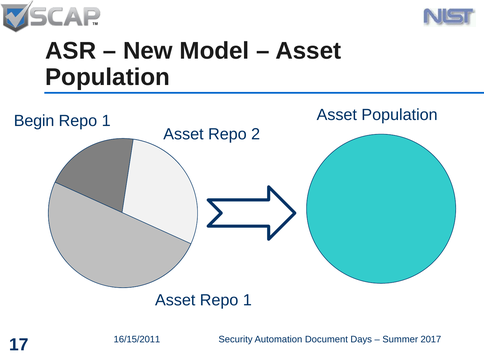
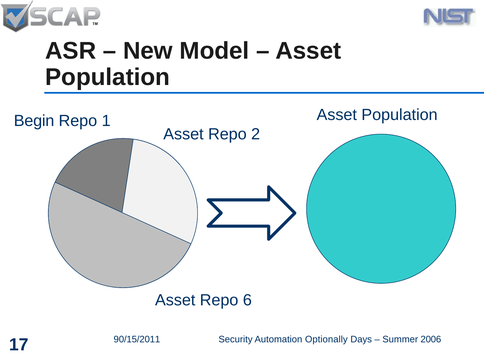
Asset Repo 1: 1 -> 6
16/15/2011: 16/15/2011 -> 90/15/2011
Document: Document -> Optionally
2017: 2017 -> 2006
